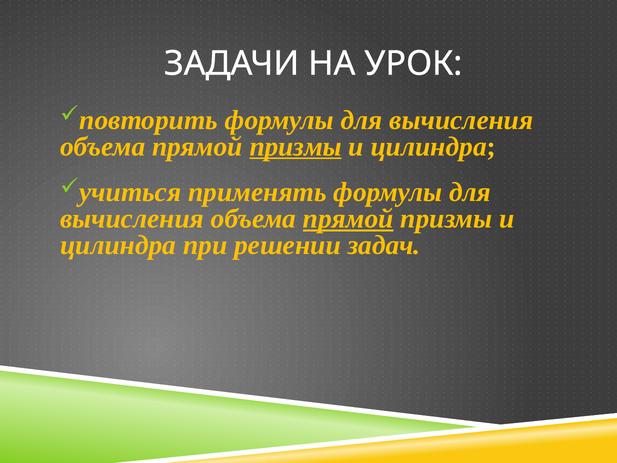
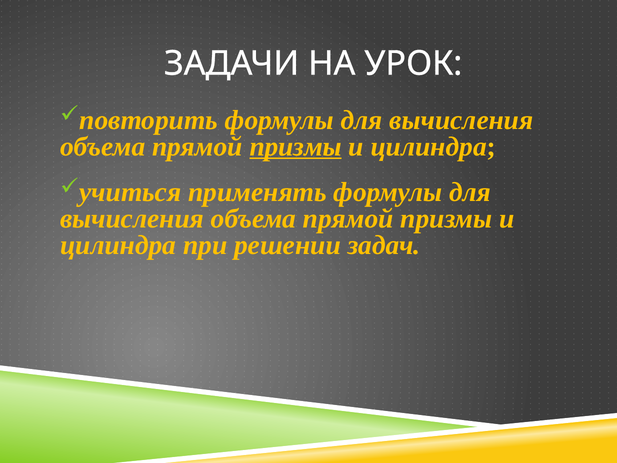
прямой at (348, 219) underline: present -> none
